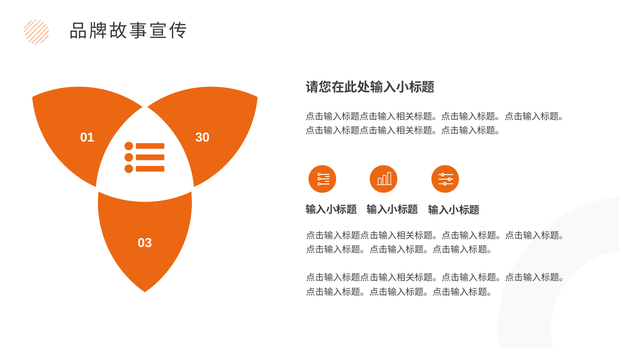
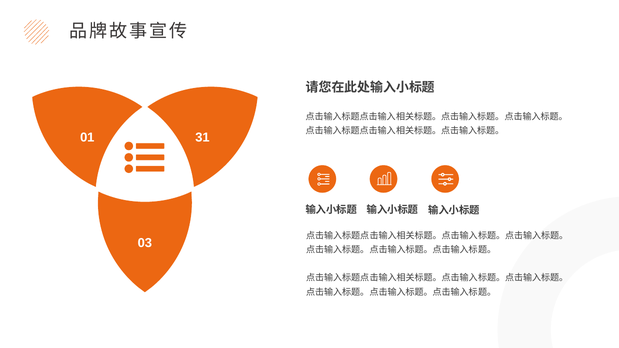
30: 30 -> 31
